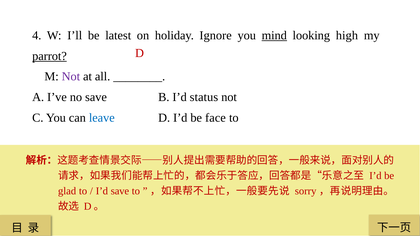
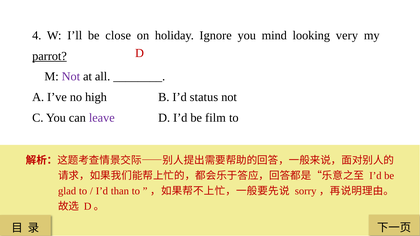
latest: latest -> close
mind underline: present -> none
high: high -> very
no save: save -> high
leave colour: blue -> purple
face: face -> film
I’d save: save -> than
